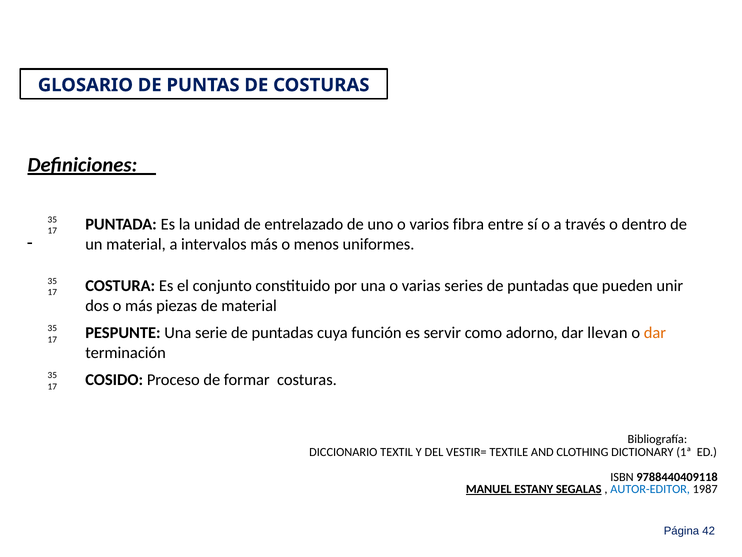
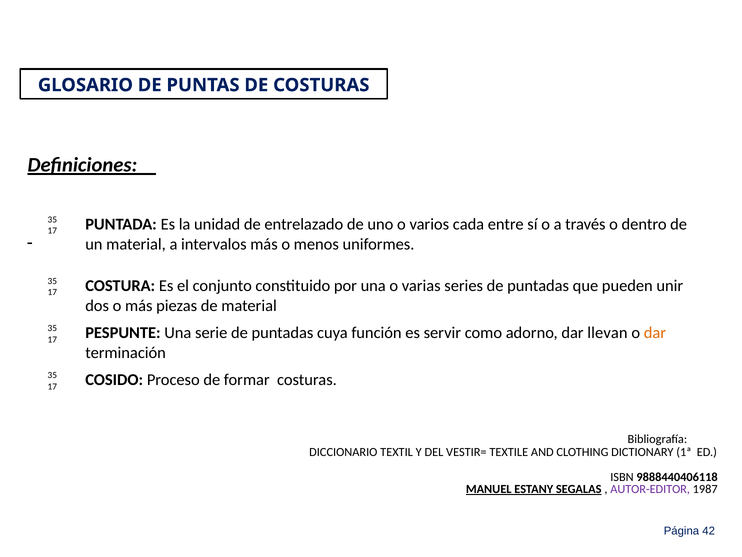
fibra: fibra -> cada
9788440409118: 9788440409118 -> 9888440406118
AUTOR-EDITOR colour: blue -> purple
